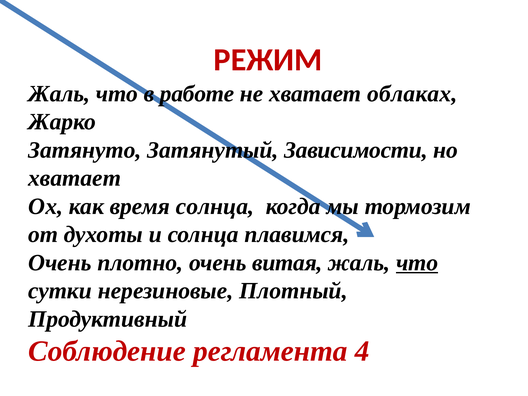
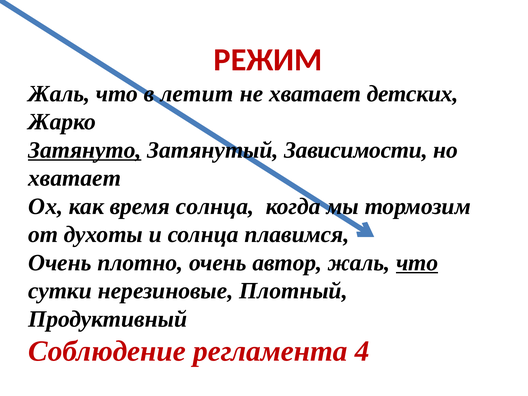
работе: работе -> летит
облаках: облаках -> детских
Затянуто underline: none -> present
витая: витая -> автор
